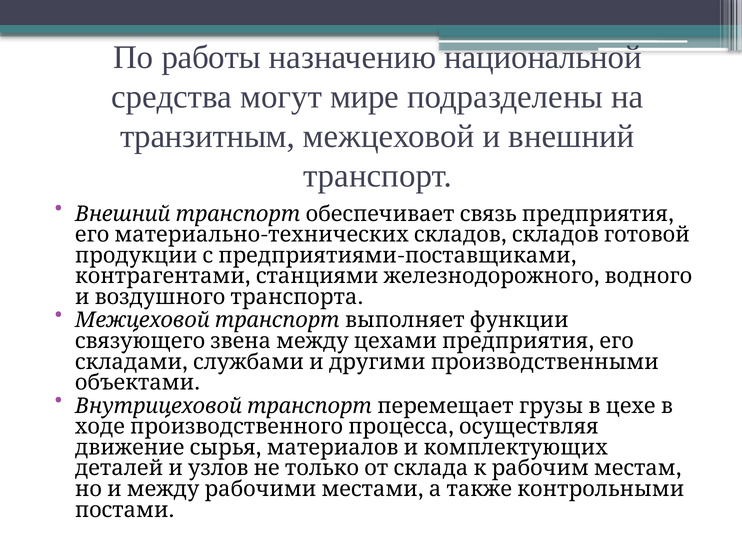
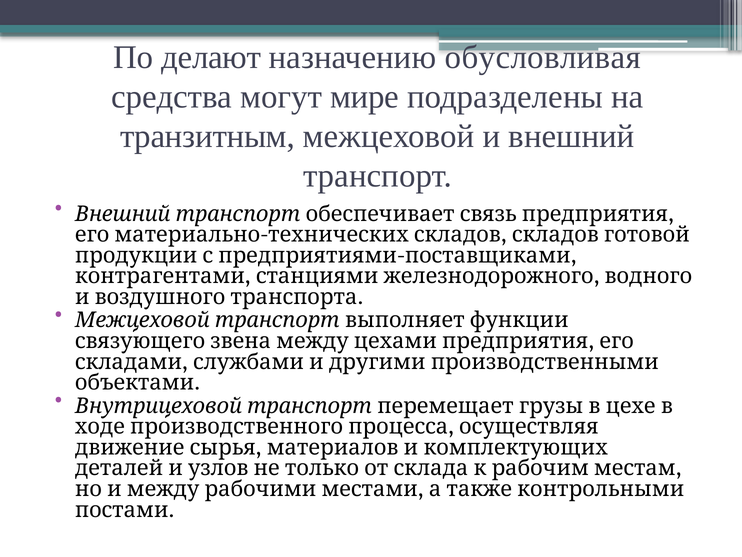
работы: работы -> делают
национальной: национальной -> обусловливая
